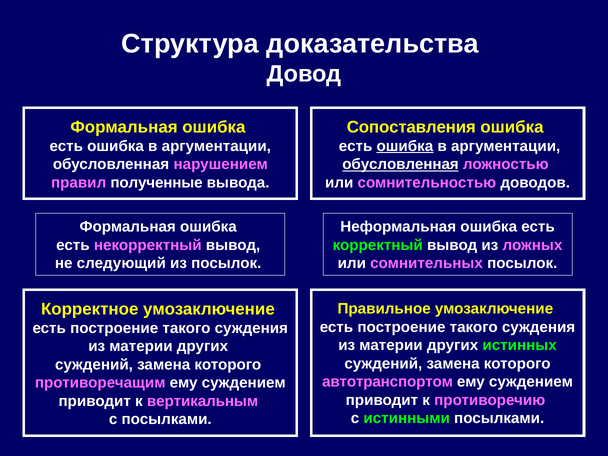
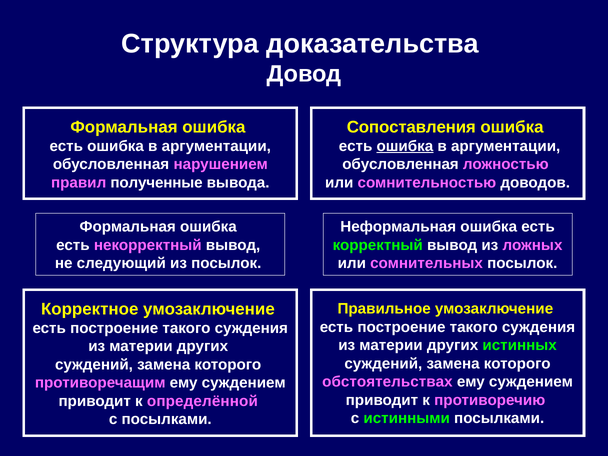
обусловленная at (401, 164) underline: present -> none
автотранспортом: автотранспортом -> обстоятельствах
вертикальным: вертикальным -> определённой
